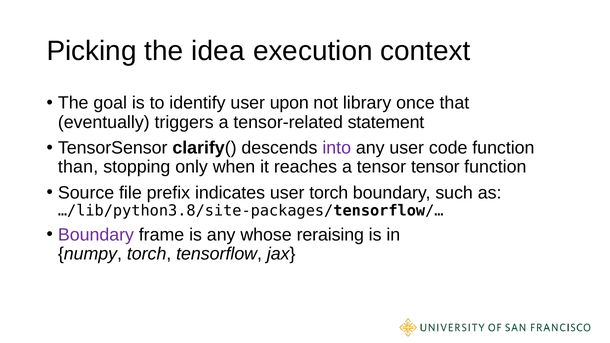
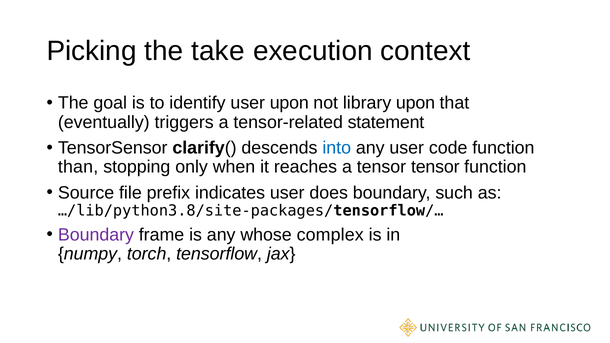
idea: idea -> take
library once: once -> upon
into colour: purple -> blue
user torch: torch -> does
reraising: reraising -> complex
